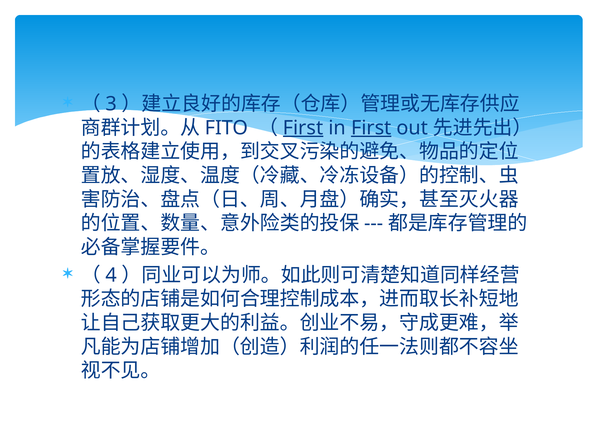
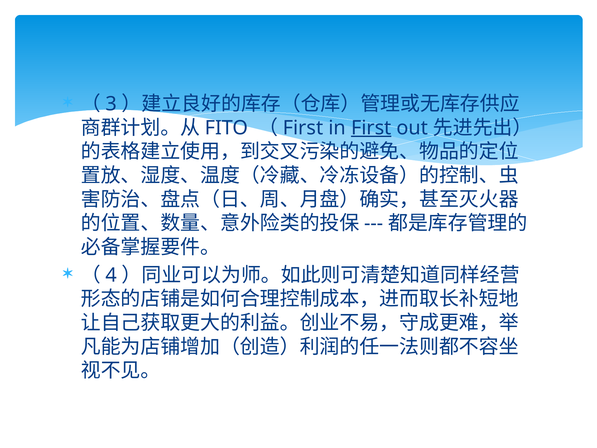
First at (303, 128) underline: present -> none
